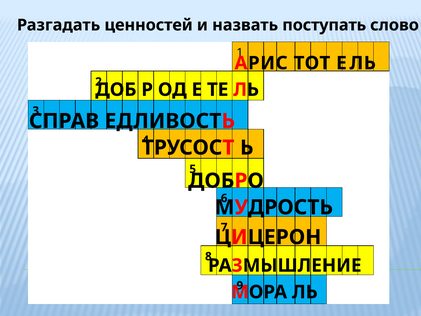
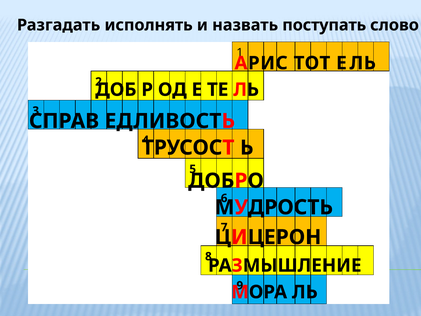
ценностей: ценностей -> исполнять
